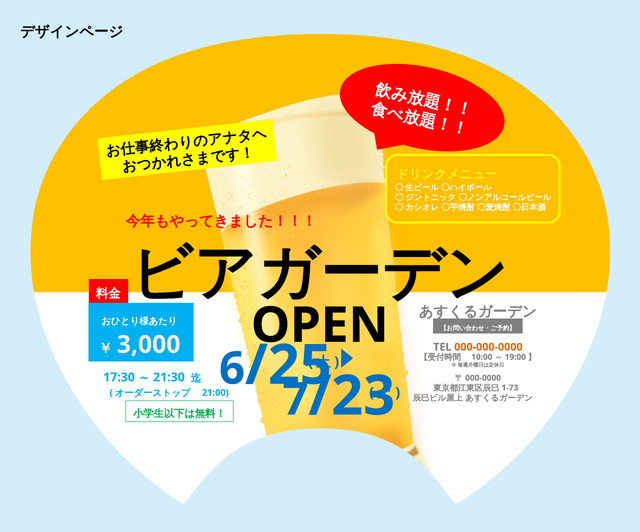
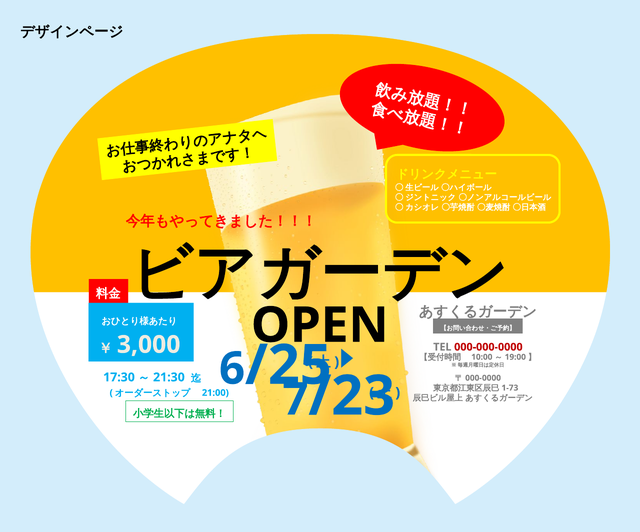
000-000-0000 colour: orange -> red
